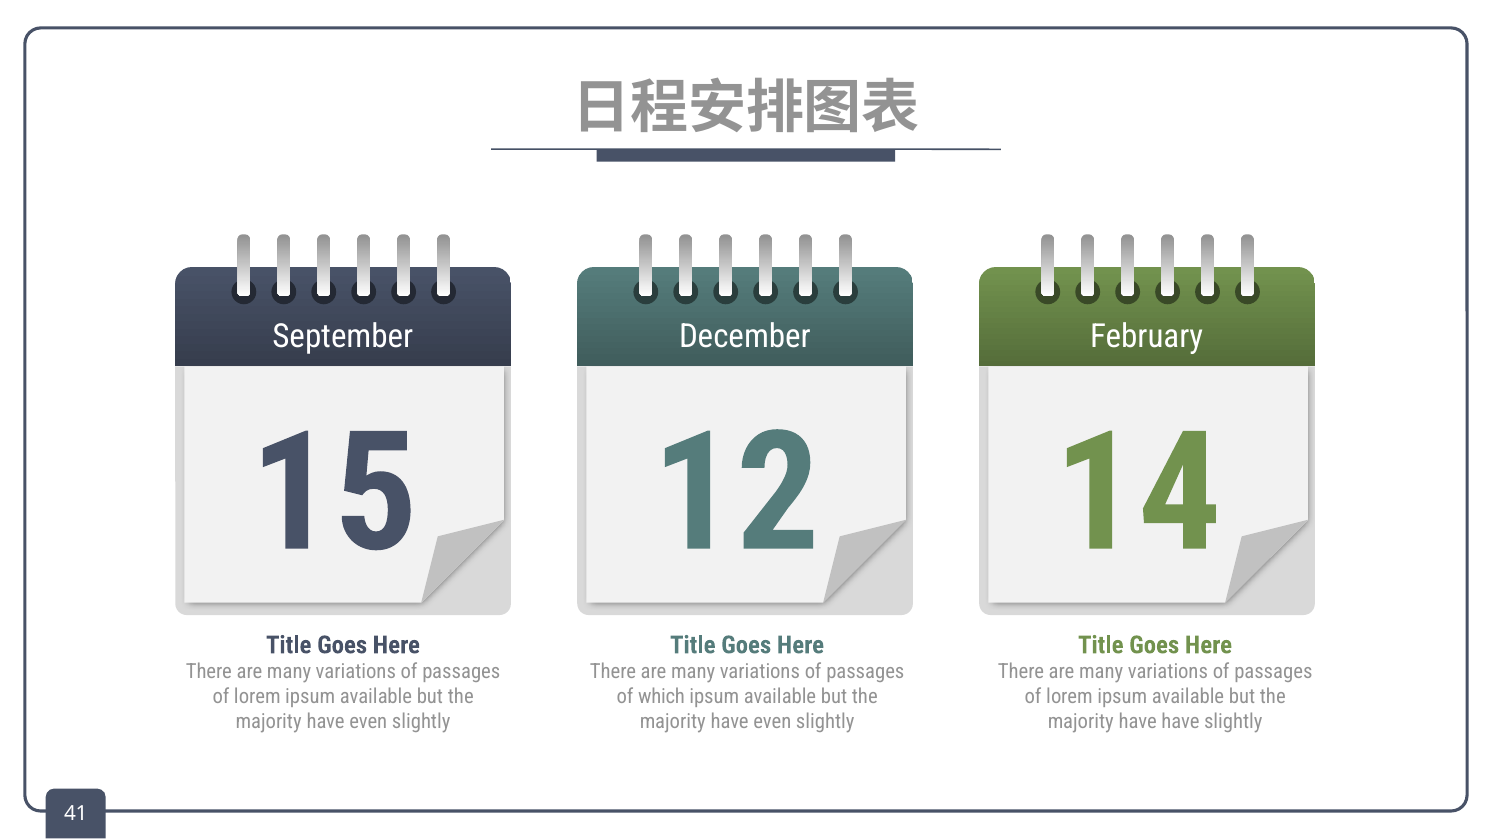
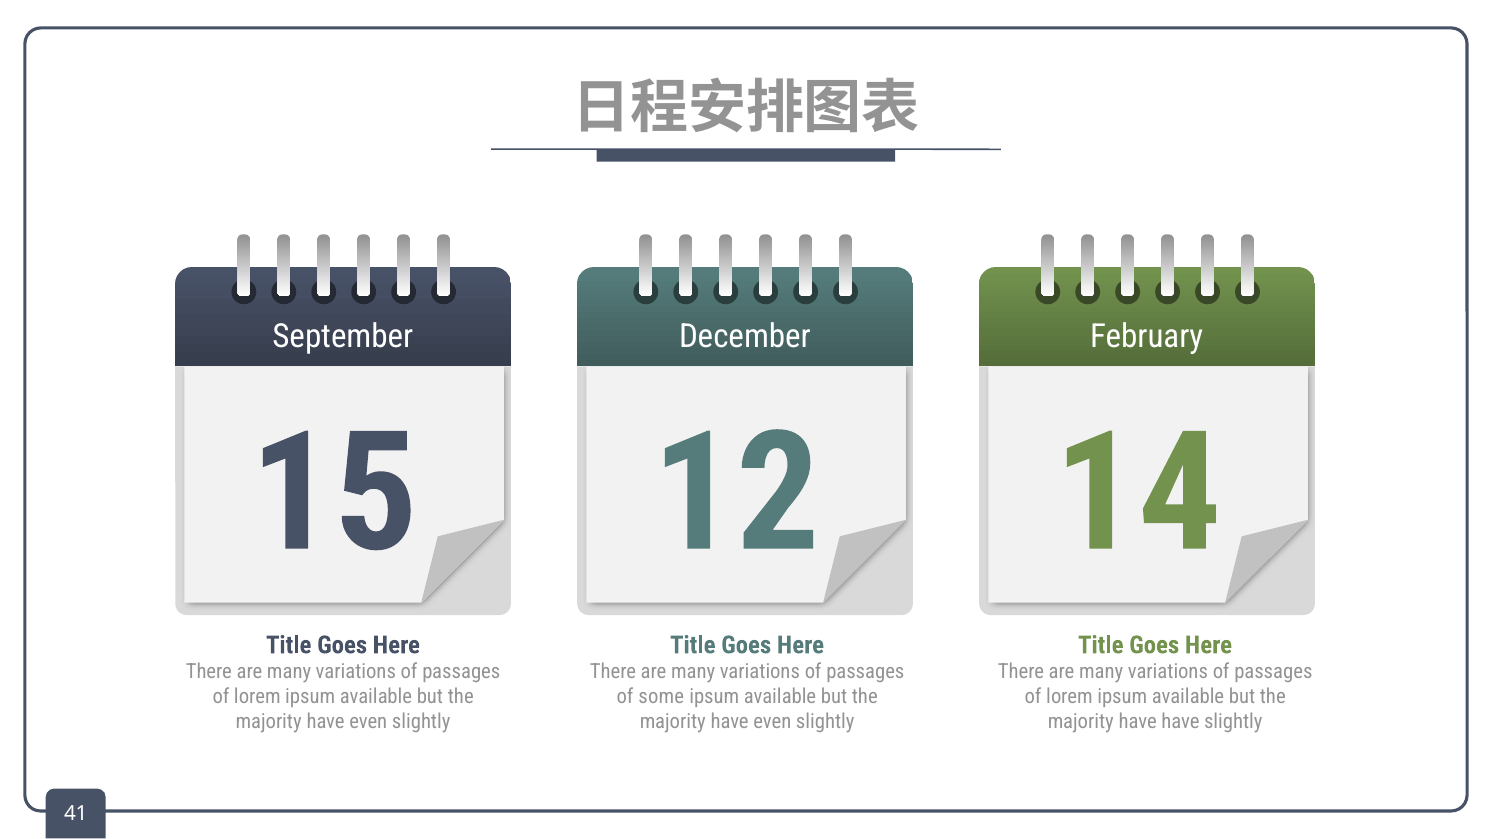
which: which -> some
